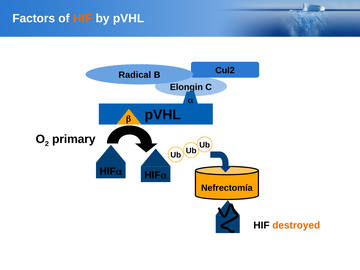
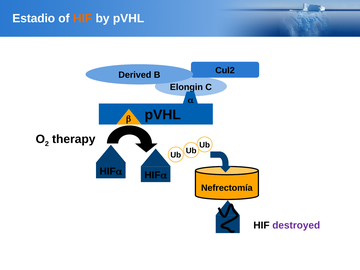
Factors: Factors -> Estadio
Radical: Radical -> Derived
primary: primary -> therapy
destroyed colour: orange -> purple
